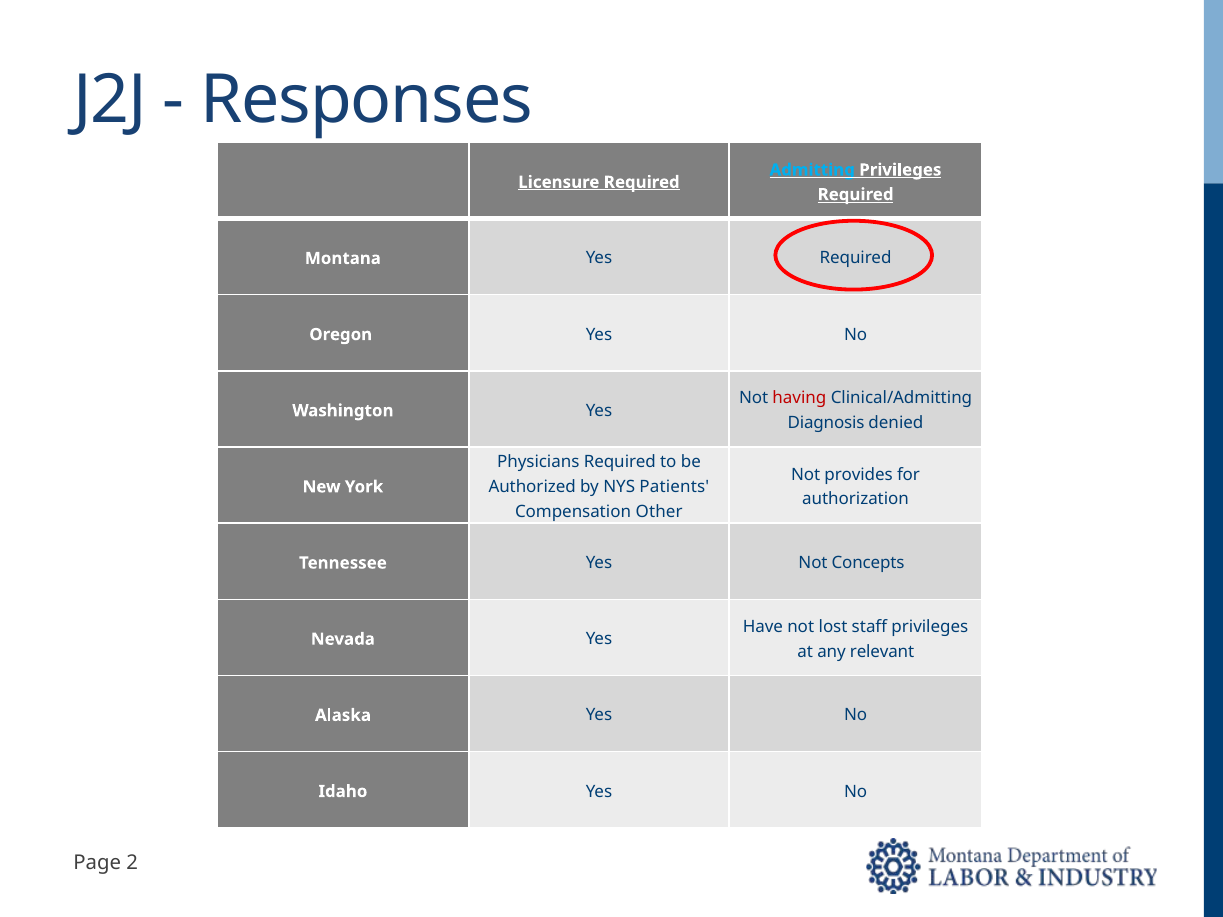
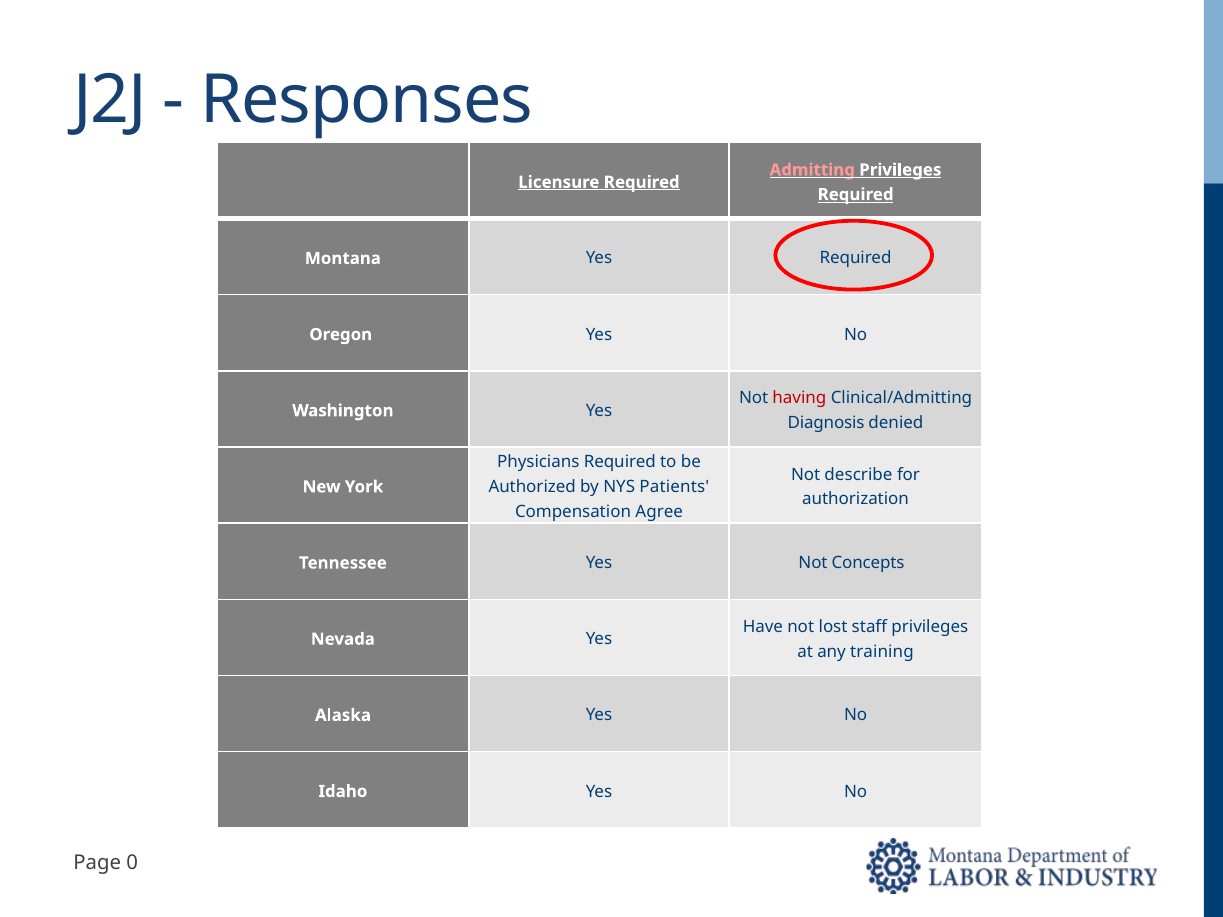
Admitting colour: light blue -> pink
provides: provides -> describe
Other: Other -> Agree
relevant: relevant -> training
2: 2 -> 0
